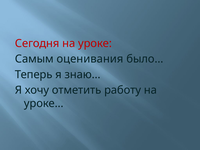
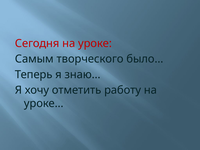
оценивания: оценивания -> творческого
